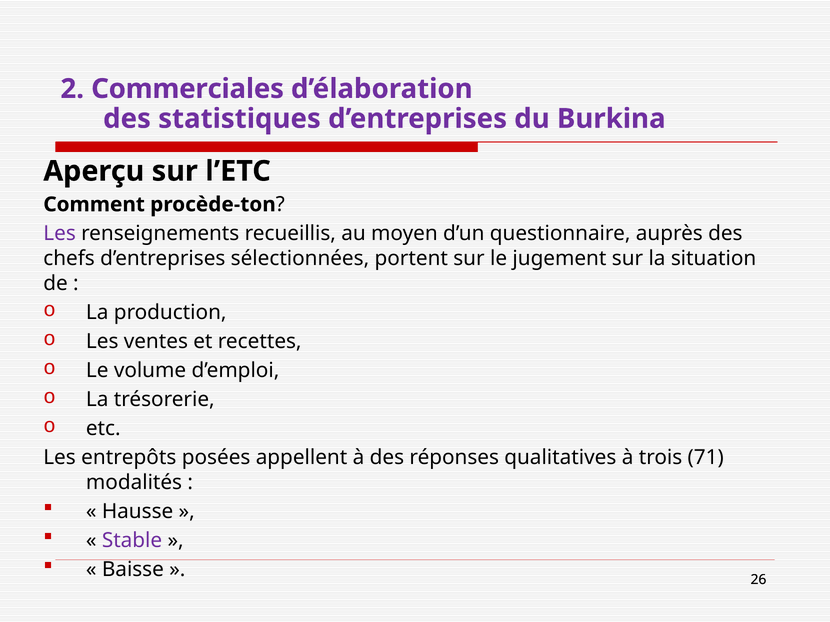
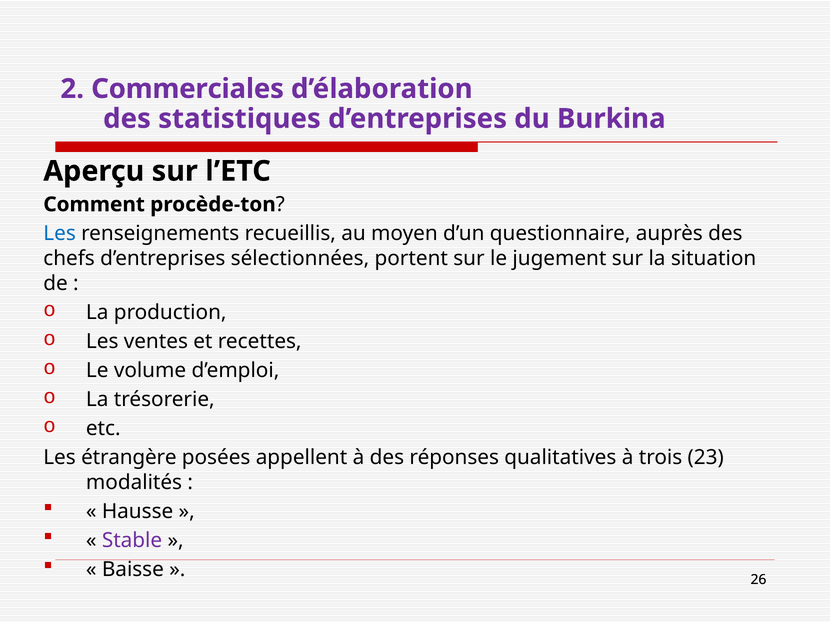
Les at (60, 234) colour: purple -> blue
entrepôts: entrepôts -> étrangère
71: 71 -> 23
